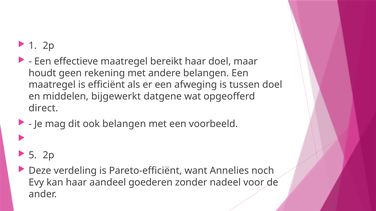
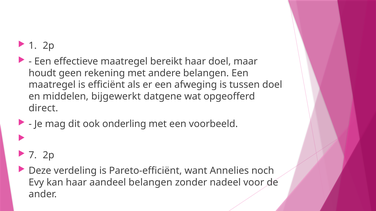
ook belangen: belangen -> onderling
5: 5 -> 7
aandeel goederen: goederen -> belangen
